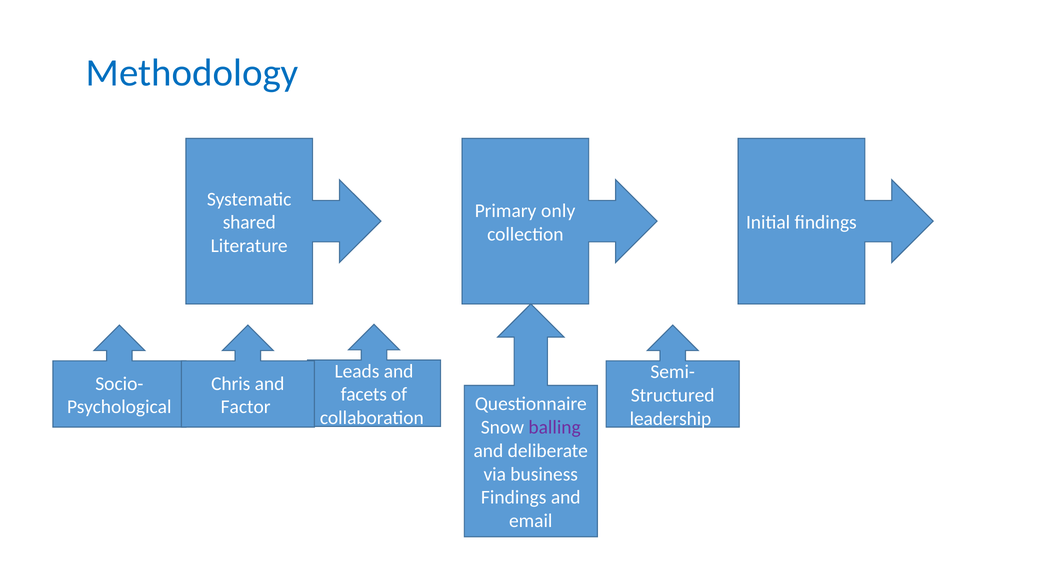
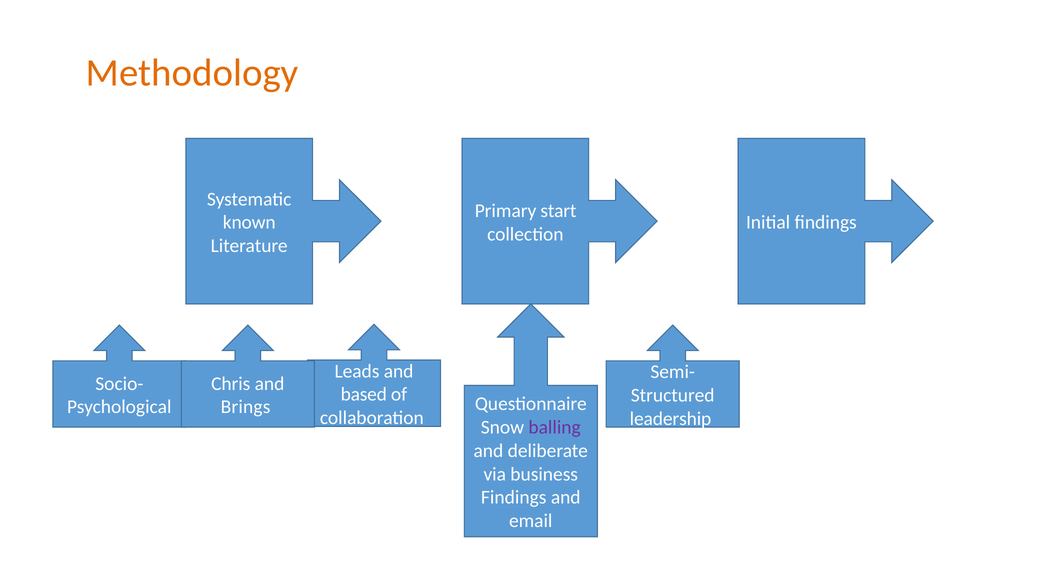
Methodology colour: blue -> orange
only: only -> start
shared: shared -> known
facets: facets -> based
Factor: Factor -> Brings
